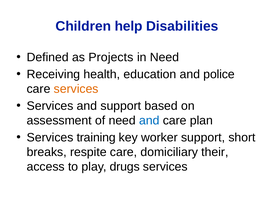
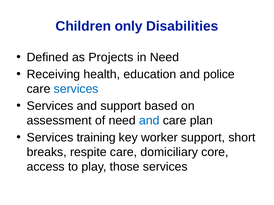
help: help -> only
services at (76, 89) colour: orange -> blue
their: their -> core
drugs: drugs -> those
